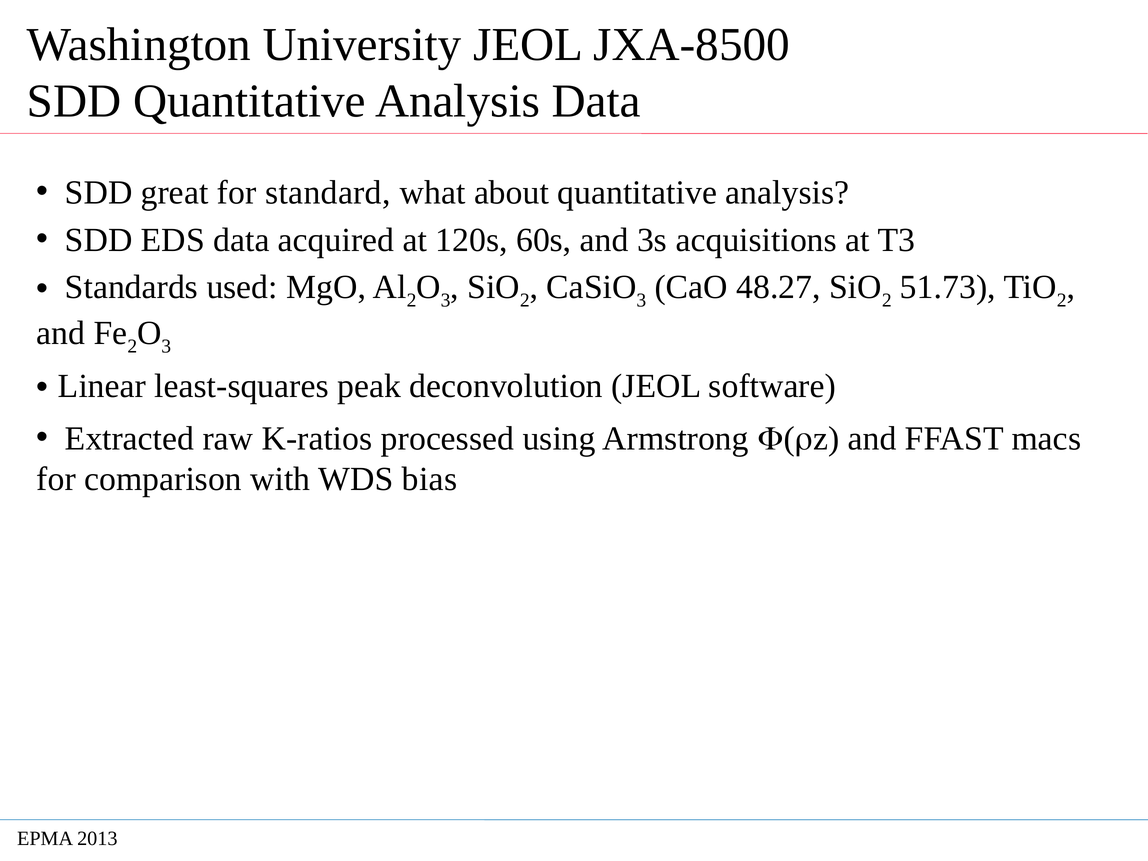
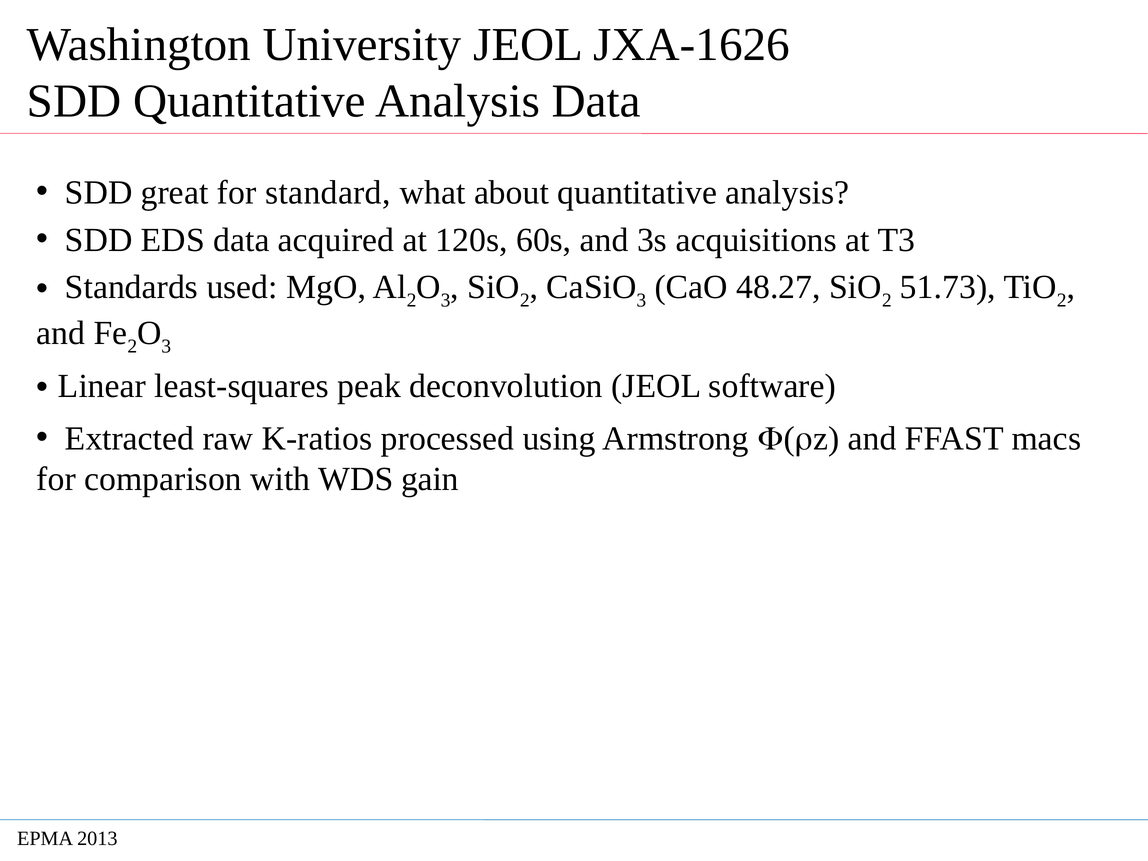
JXA-8500: JXA-8500 -> JXA-1626
bias: bias -> gain
